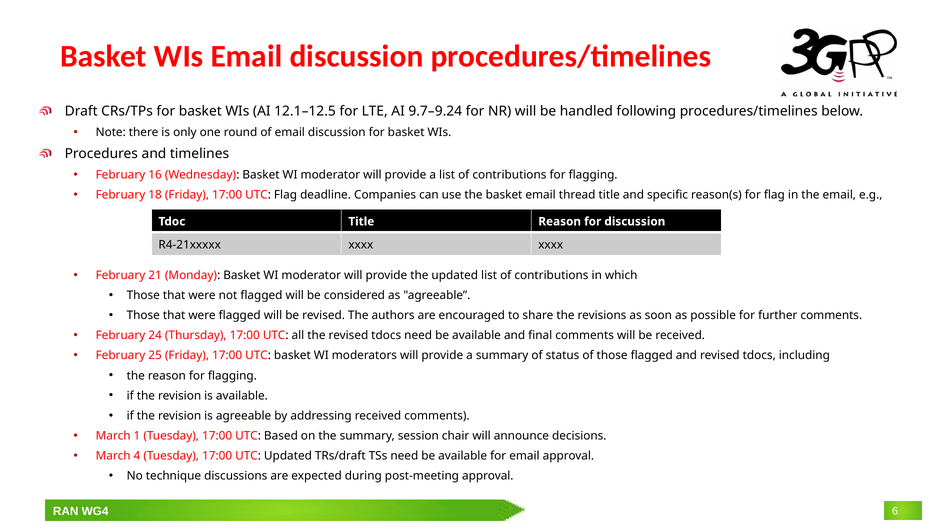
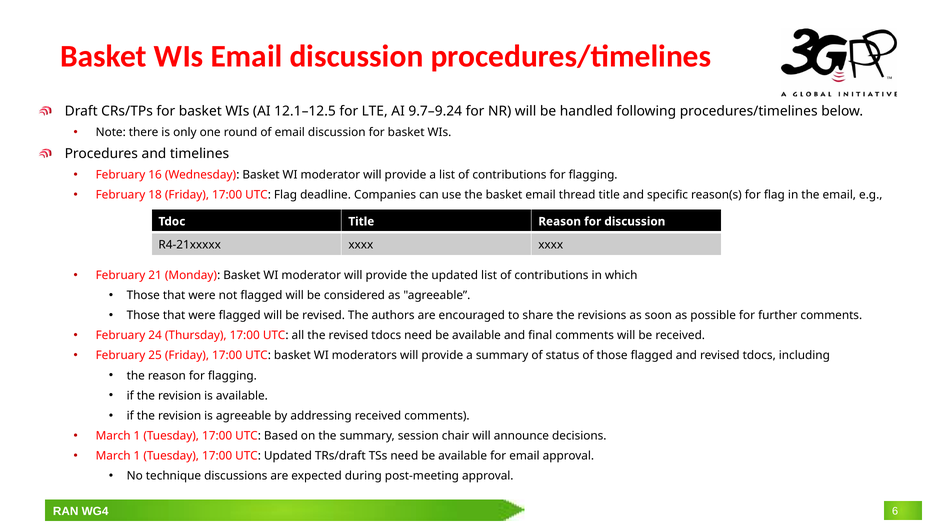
4 at (137, 456): 4 -> 1
